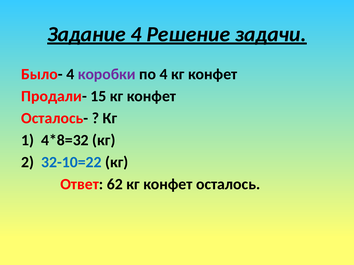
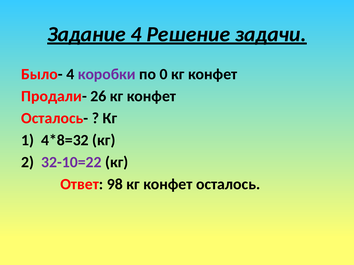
по 4: 4 -> 0
15: 15 -> 26
32-10=22 colour: blue -> purple
62: 62 -> 98
